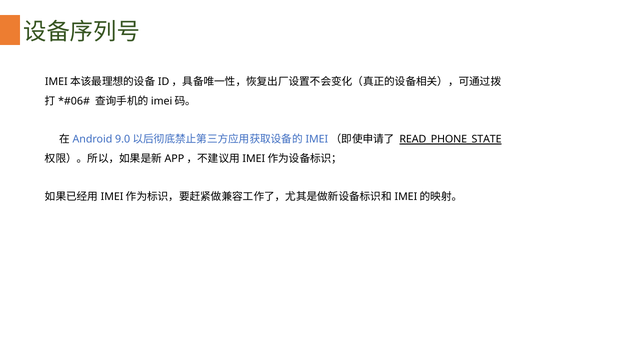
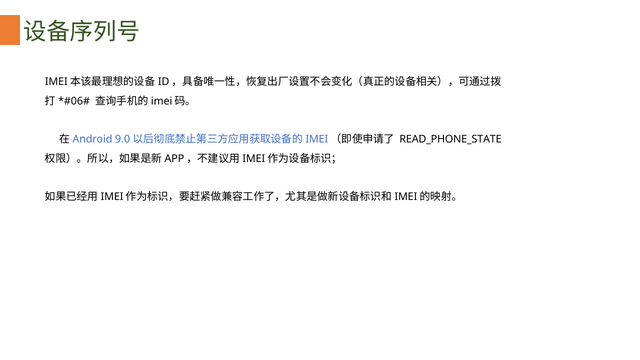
READ_PHONE_STATE underline: present -> none
